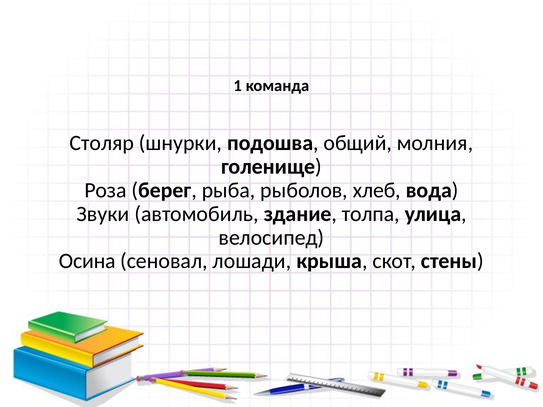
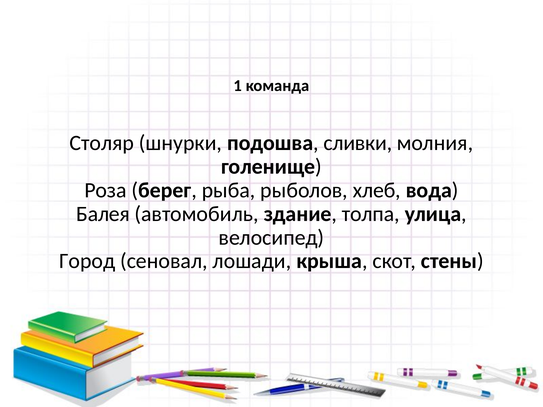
общий: общий -> сливки
Звуки: Звуки -> Балея
Осина: Осина -> Город
